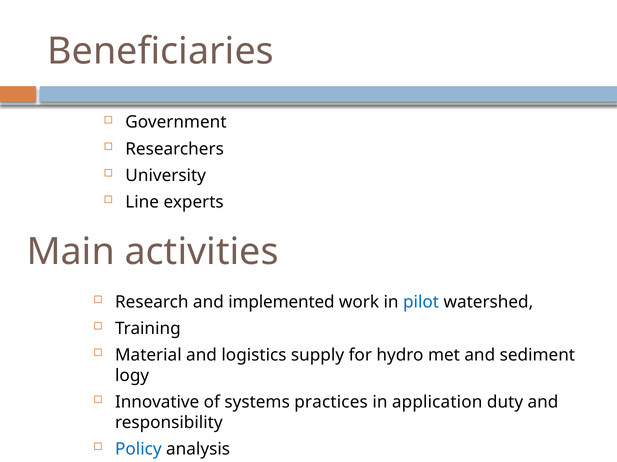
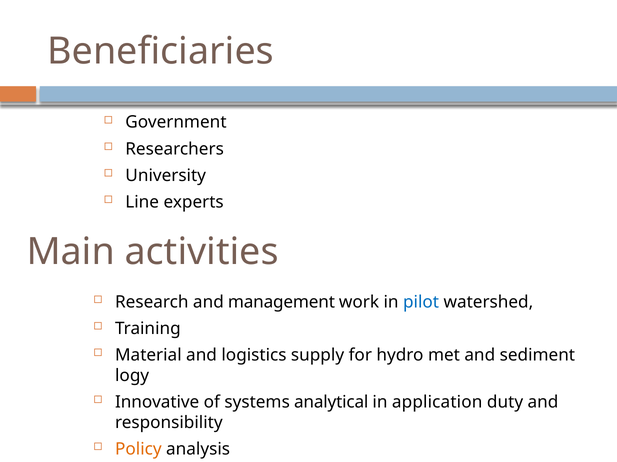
implemented: implemented -> management
practices: practices -> analytical
Policy colour: blue -> orange
